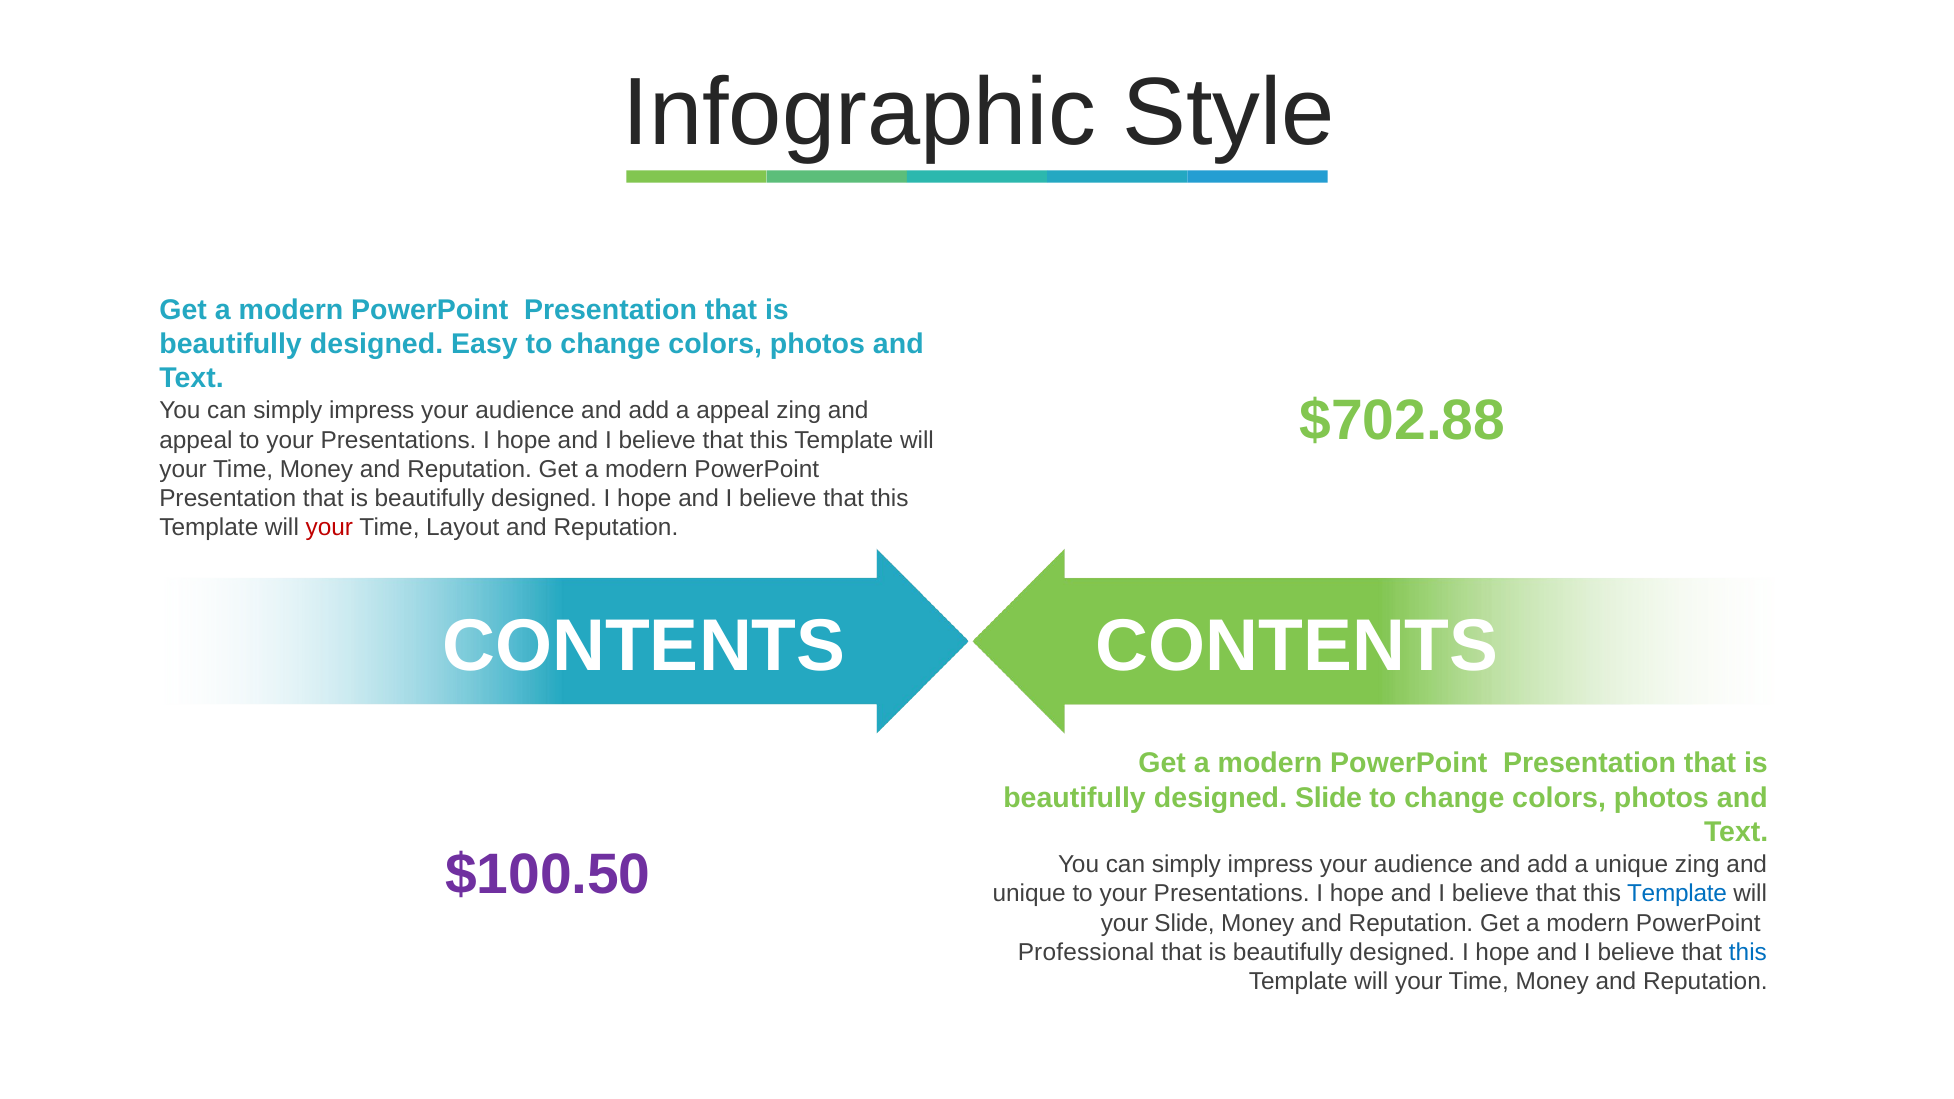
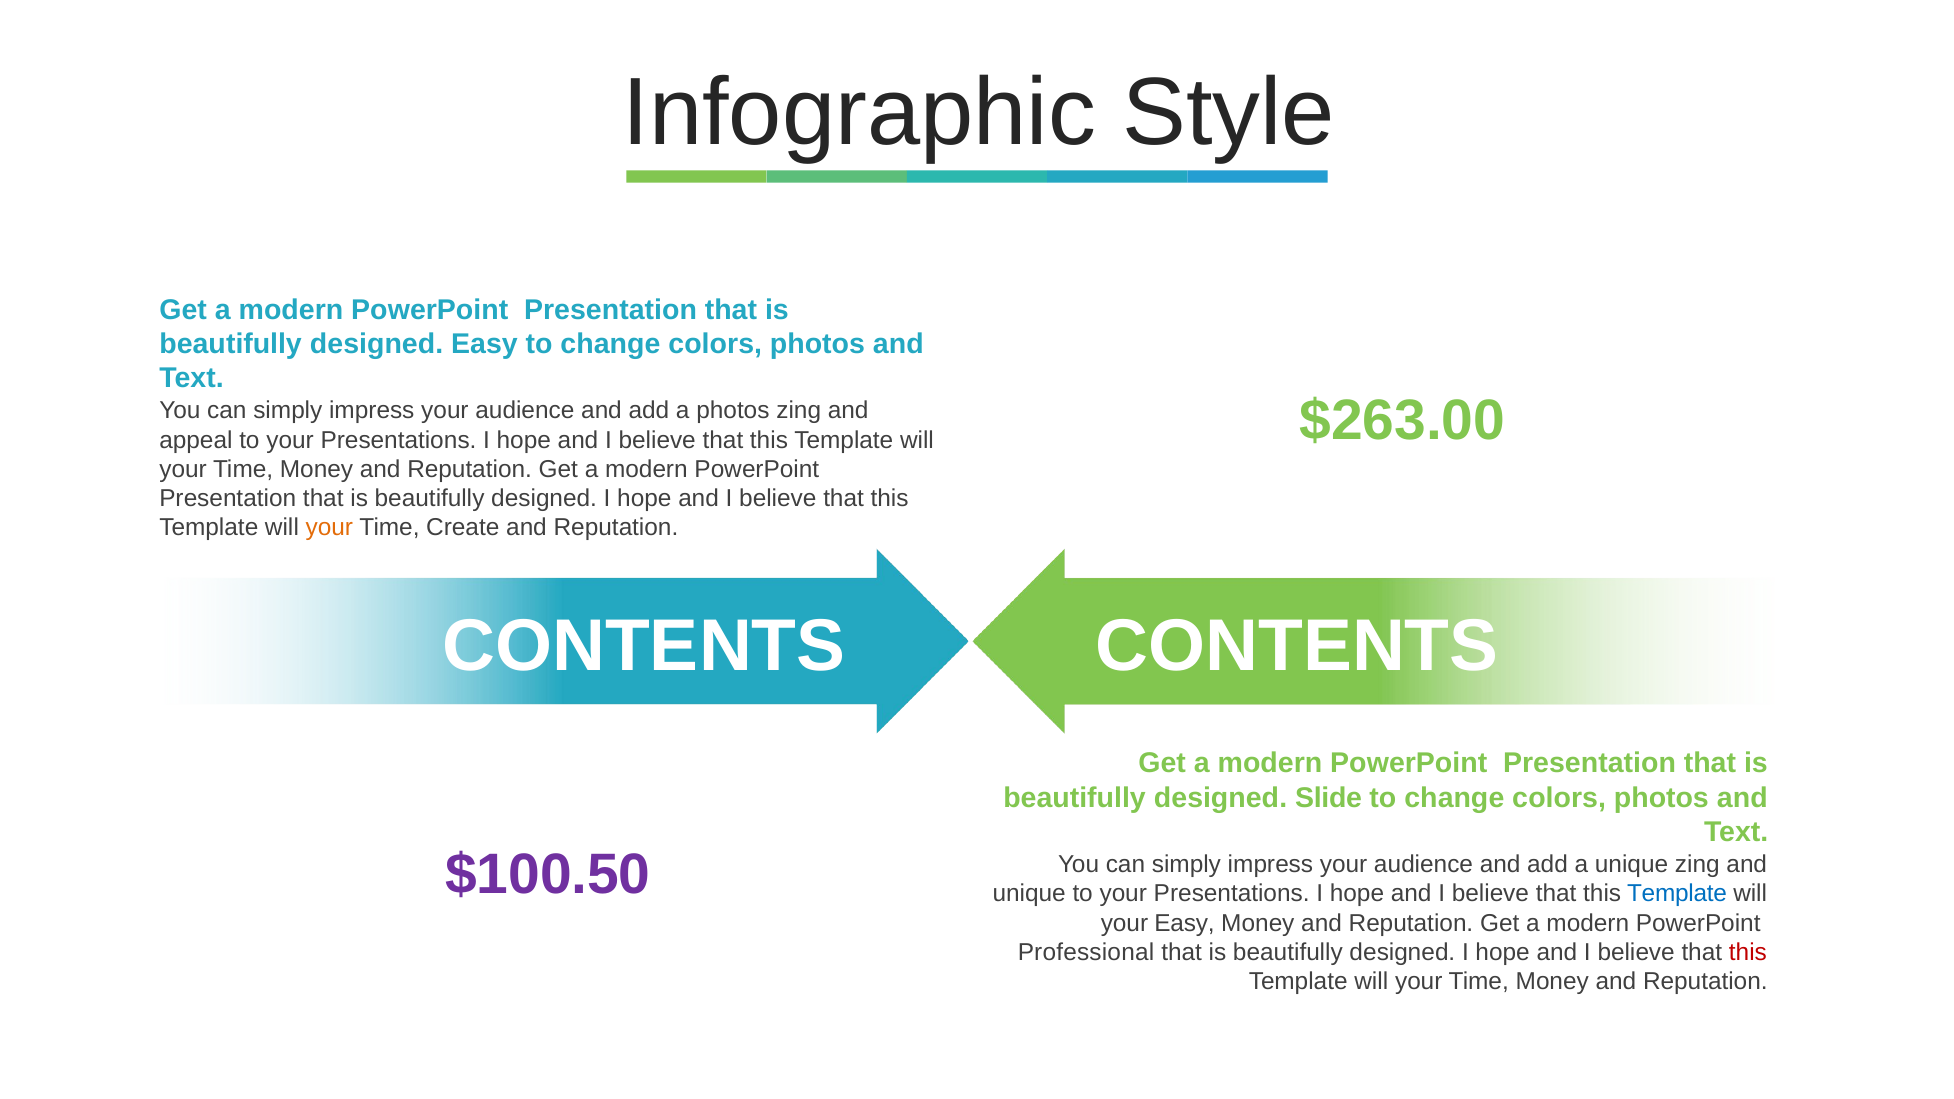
$702.88: $702.88 -> $263.00
a appeal: appeal -> photos
your at (329, 528) colour: red -> orange
Layout: Layout -> Create
your Slide: Slide -> Easy
this at (1748, 952) colour: blue -> red
